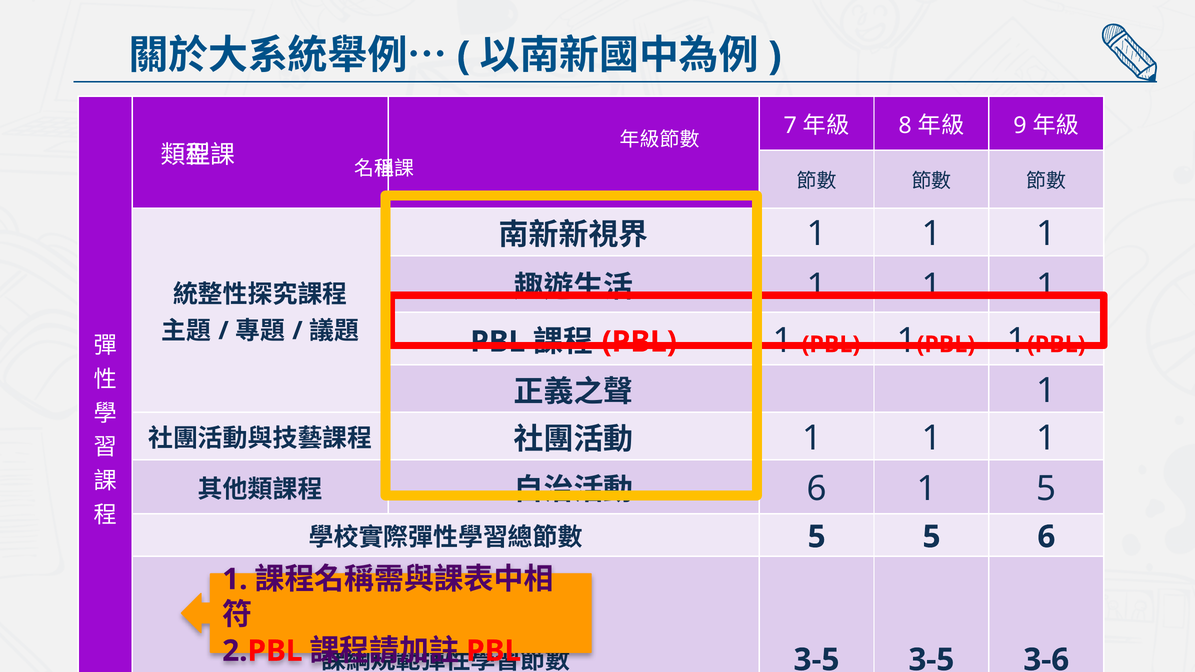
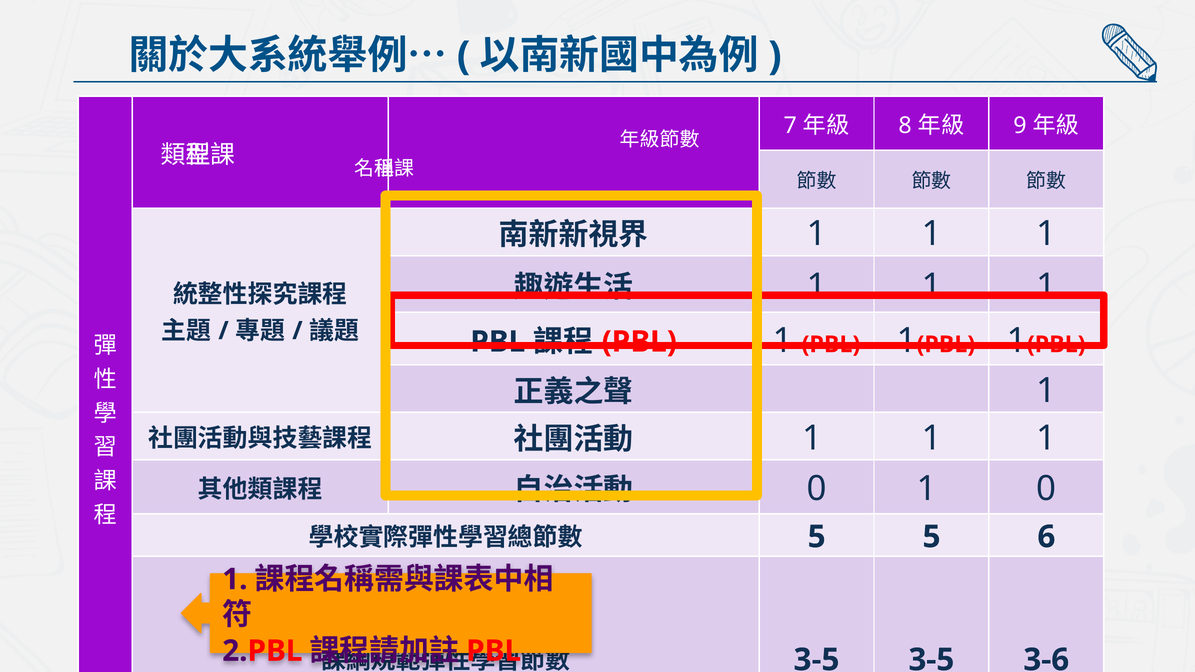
6 at (817, 489): 6 -> 0
1 5: 5 -> 0
